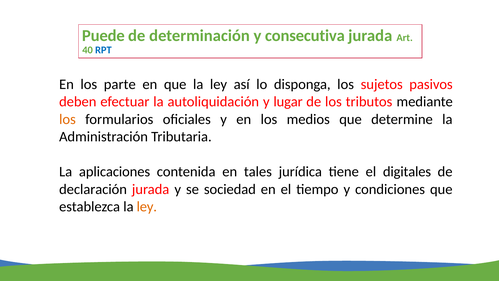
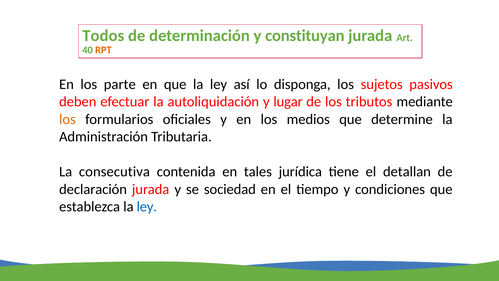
Puede: Puede -> Todos
consecutiva: consecutiva -> constituyan
RPT colour: blue -> orange
aplicaciones: aplicaciones -> consecutiva
digitales: digitales -> detallan
ley at (147, 206) colour: orange -> blue
